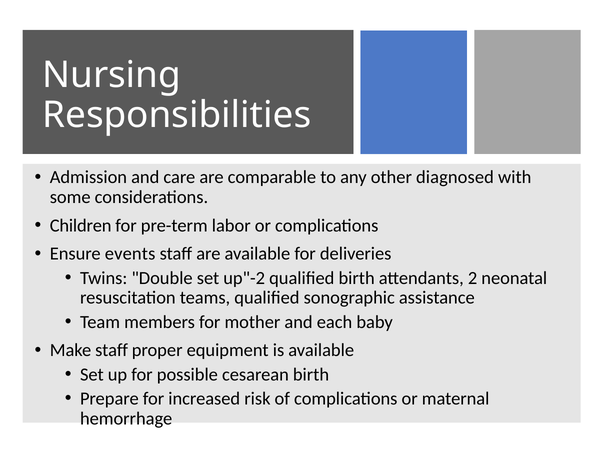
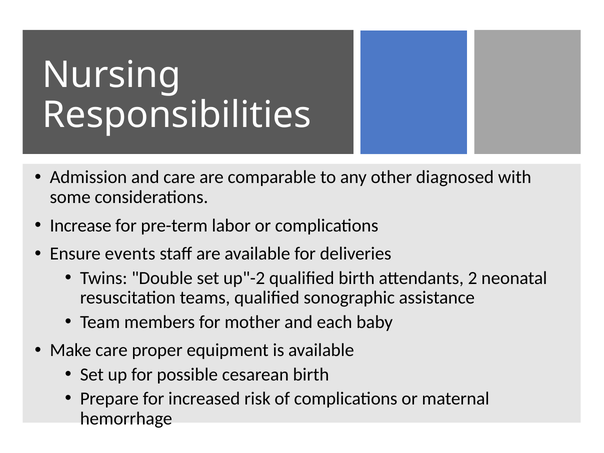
Children: Children -> Increase
Make staff: staff -> care
